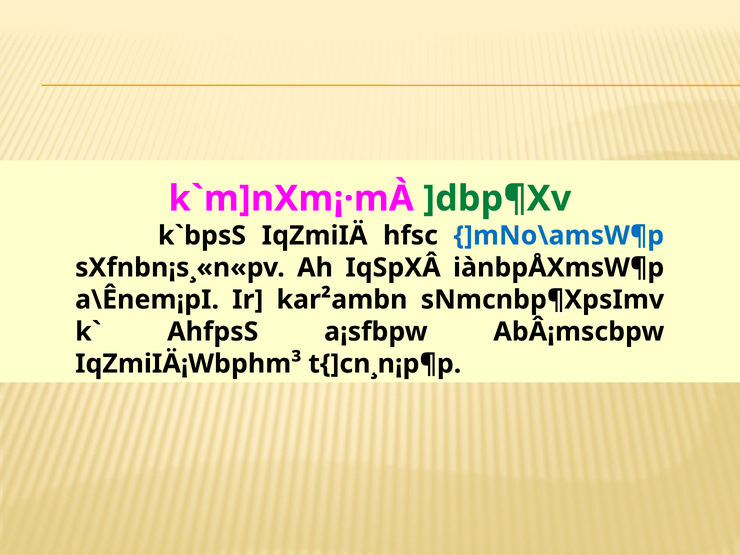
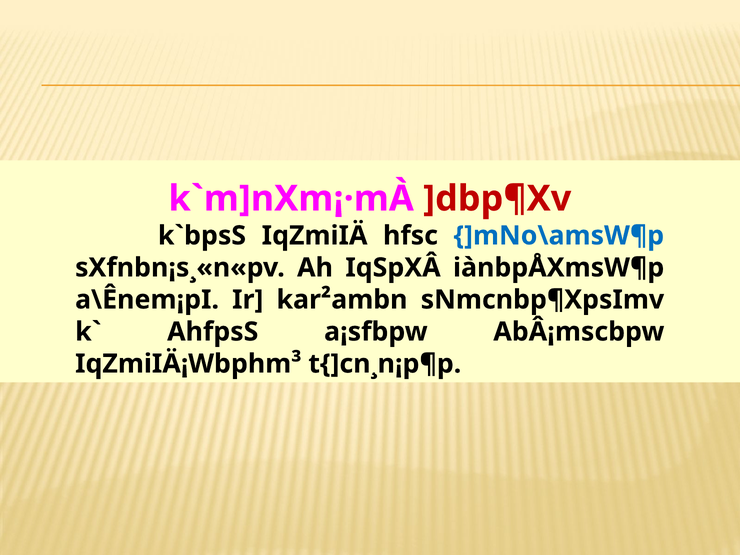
]dbp¶Xv colour: green -> red
